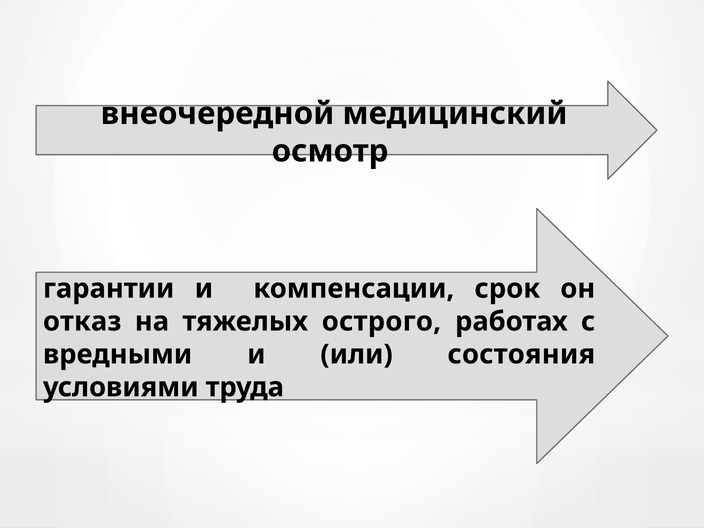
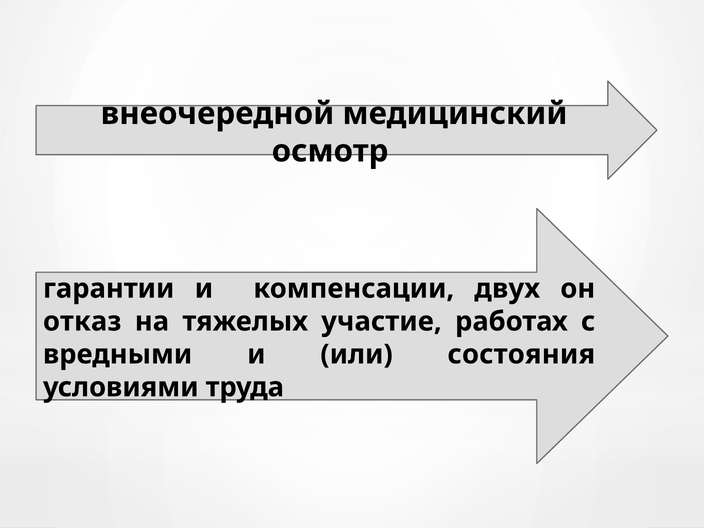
срок: срок -> двух
острого: острого -> участие
